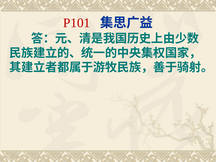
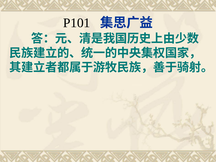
P101 colour: red -> black
